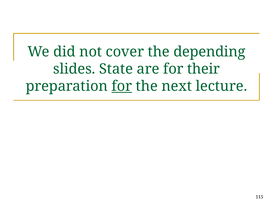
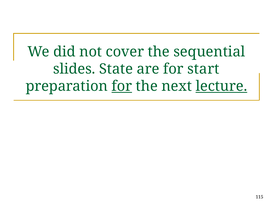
depending: depending -> sequential
their: their -> start
lecture underline: none -> present
